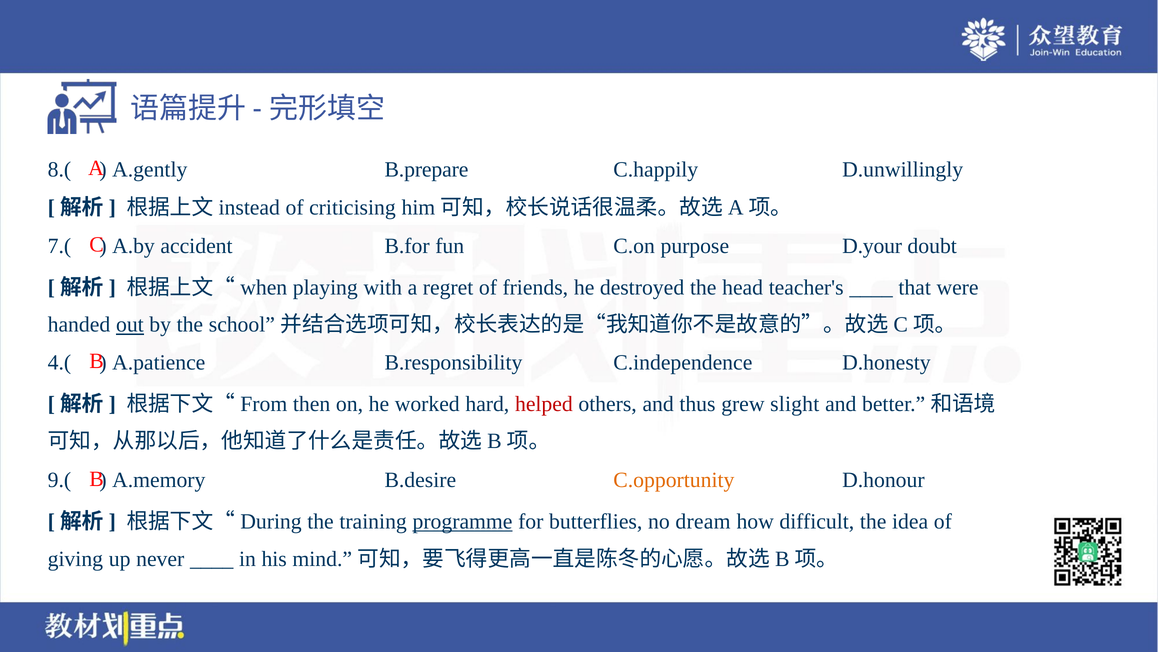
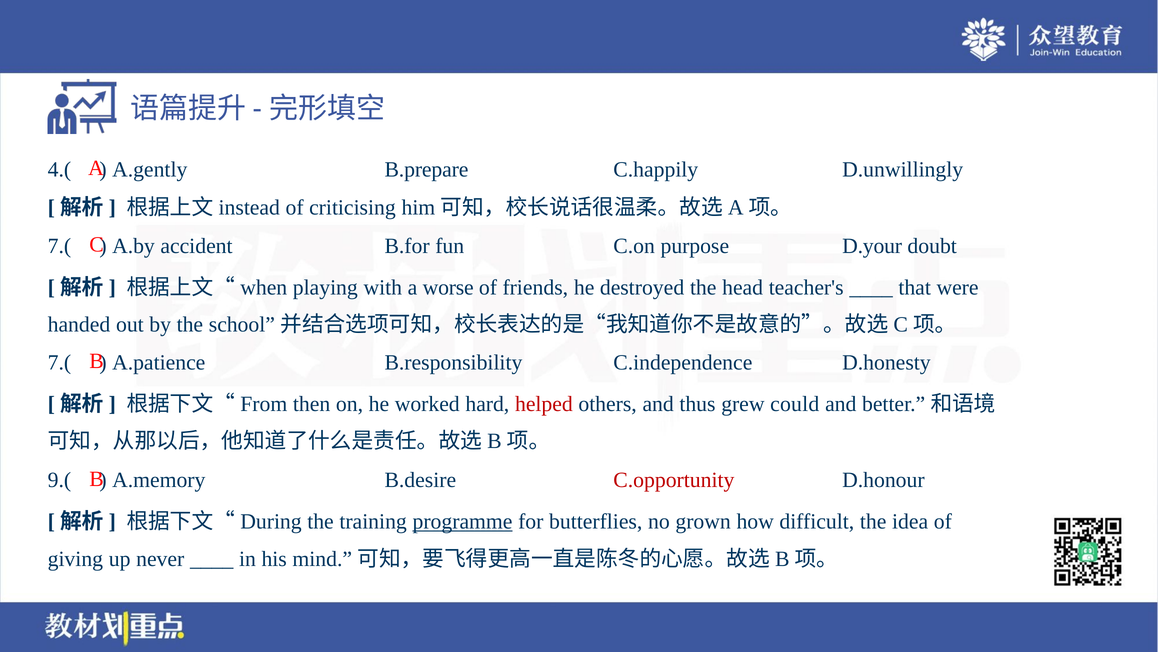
8.(: 8.( -> 4.(
regret: regret -> worse
out underline: present -> none
4.( at (59, 362): 4.( -> 7.(
slight: slight -> could
C.opportunity colour: orange -> red
dream: dream -> grown
